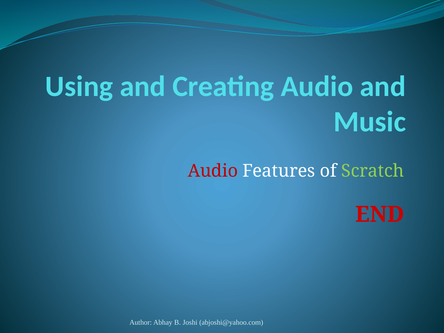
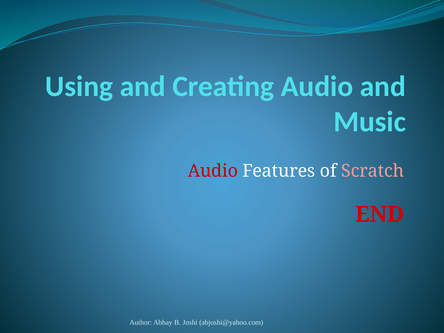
Scratch colour: light green -> pink
